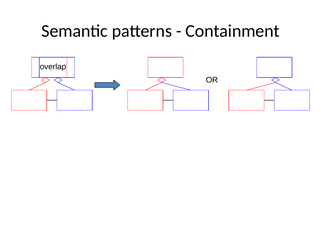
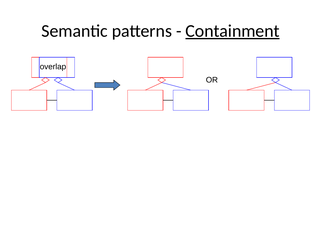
Containment underline: none -> present
